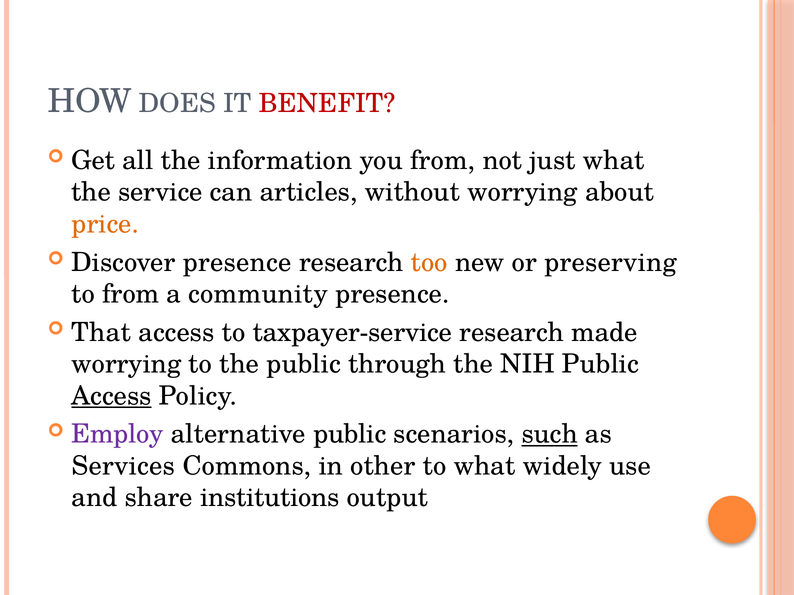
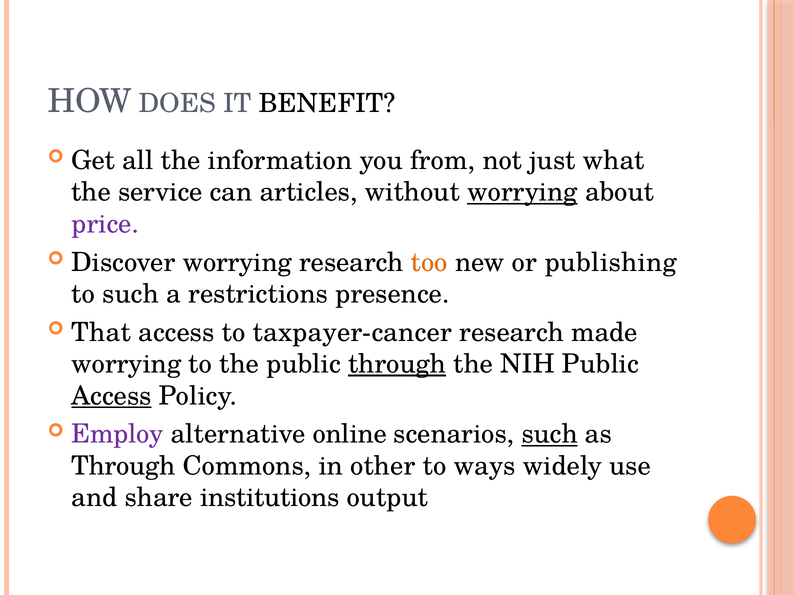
BENEFIT colour: red -> black
worrying at (522, 192) underline: none -> present
price colour: orange -> purple
Discover presence: presence -> worrying
preserving: preserving -> publishing
to from: from -> such
community: community -> restrictions
taxpayer-service: taxpayer-service -> taxpayer-cancer
through at (397, 364) underline: none -> present
alternative public: public -> online
Services at (123, 466): Services -> Through
to what: what -> ways
